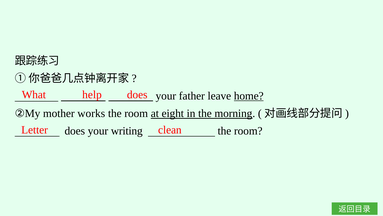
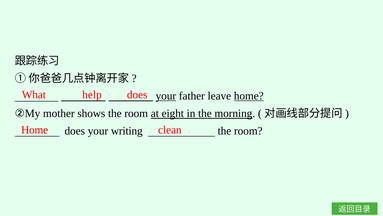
your at (166, 96) underline: none -> present
works: works -> shows
Letter at (35, 130): Letter -> Home
